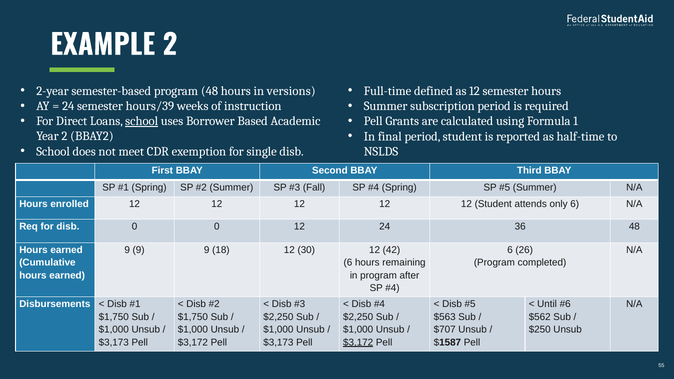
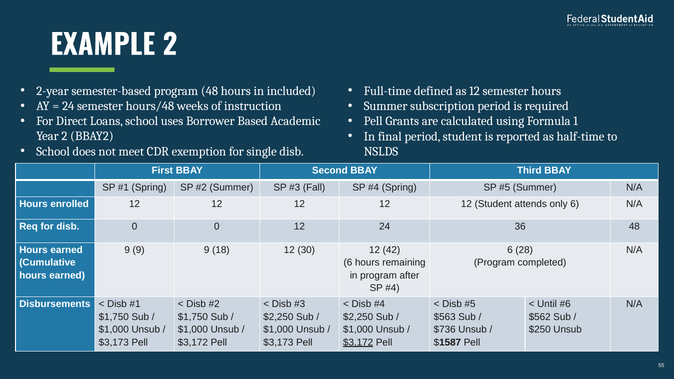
versions: versions -> included
hours/39: hours/39 -> hours/48
school at (142, 121) underline: present -> none
26: 26 -> 28
$707: $707 -> $736
